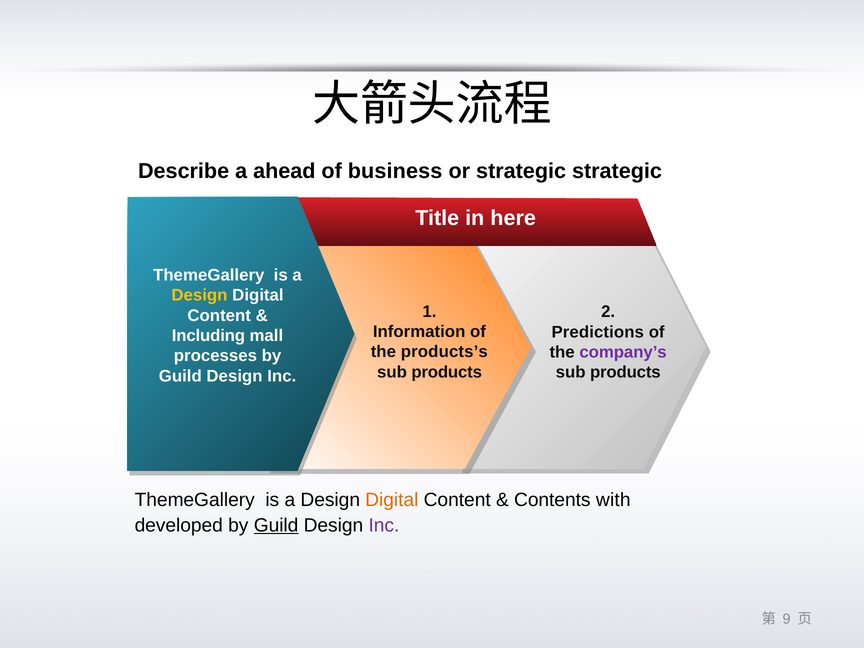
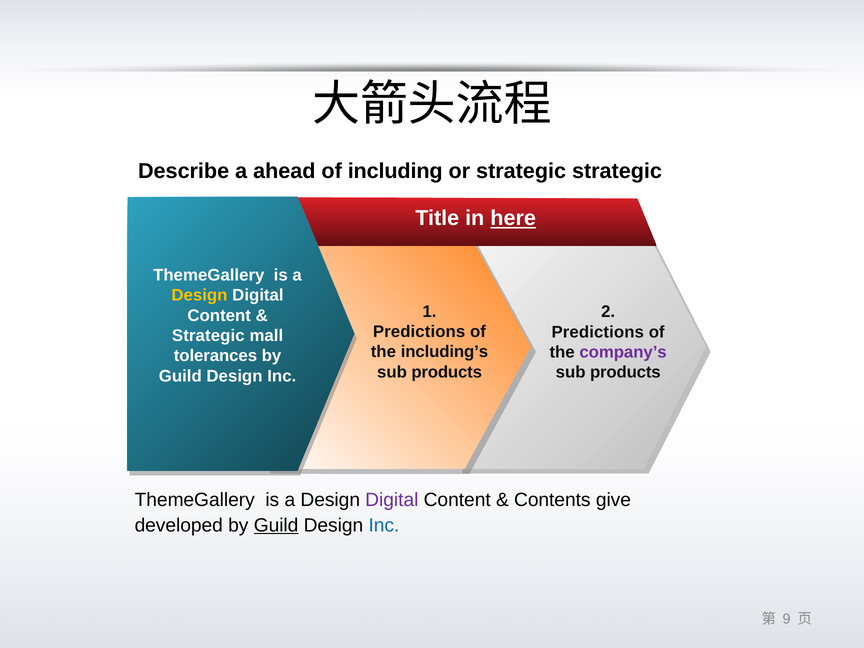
business: business -> including
here underline: none -> present
Information at (419, 332): Information -> Predictions
Including at (208, 336): Including -> Strategic
products’s: products’s -> including’s
processes: processes -> tolerances
Digital at (392, 500) colour: orange -> purple
with: with -> give
Inc at (384, 525) colour: purple -> blue
